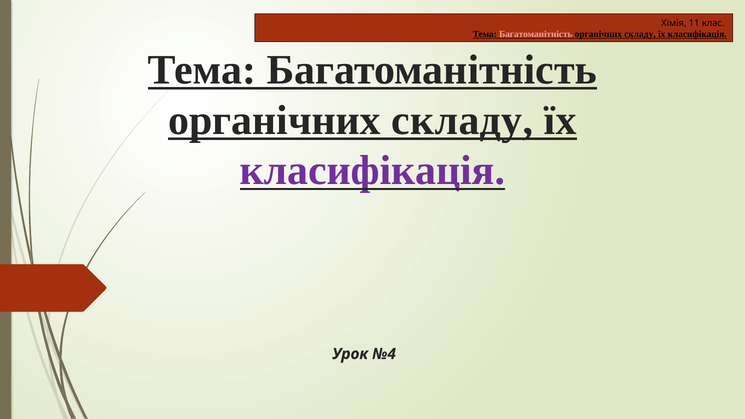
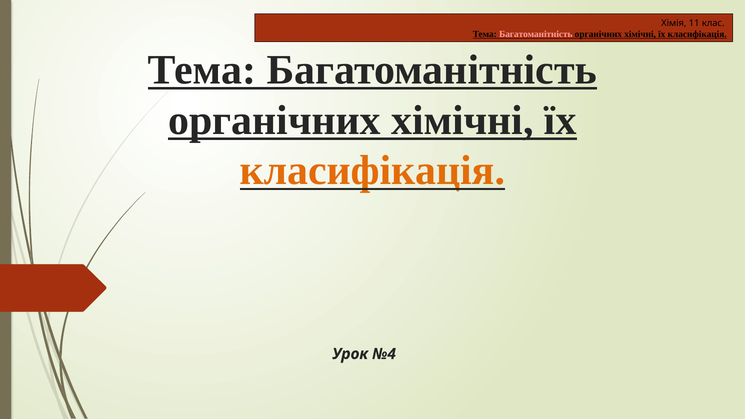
складу at (640, 34): складу -> хімічні
складу at (462, 120): складу -> хімічні
класифікація at (372, 171) colour: purple -> orange
